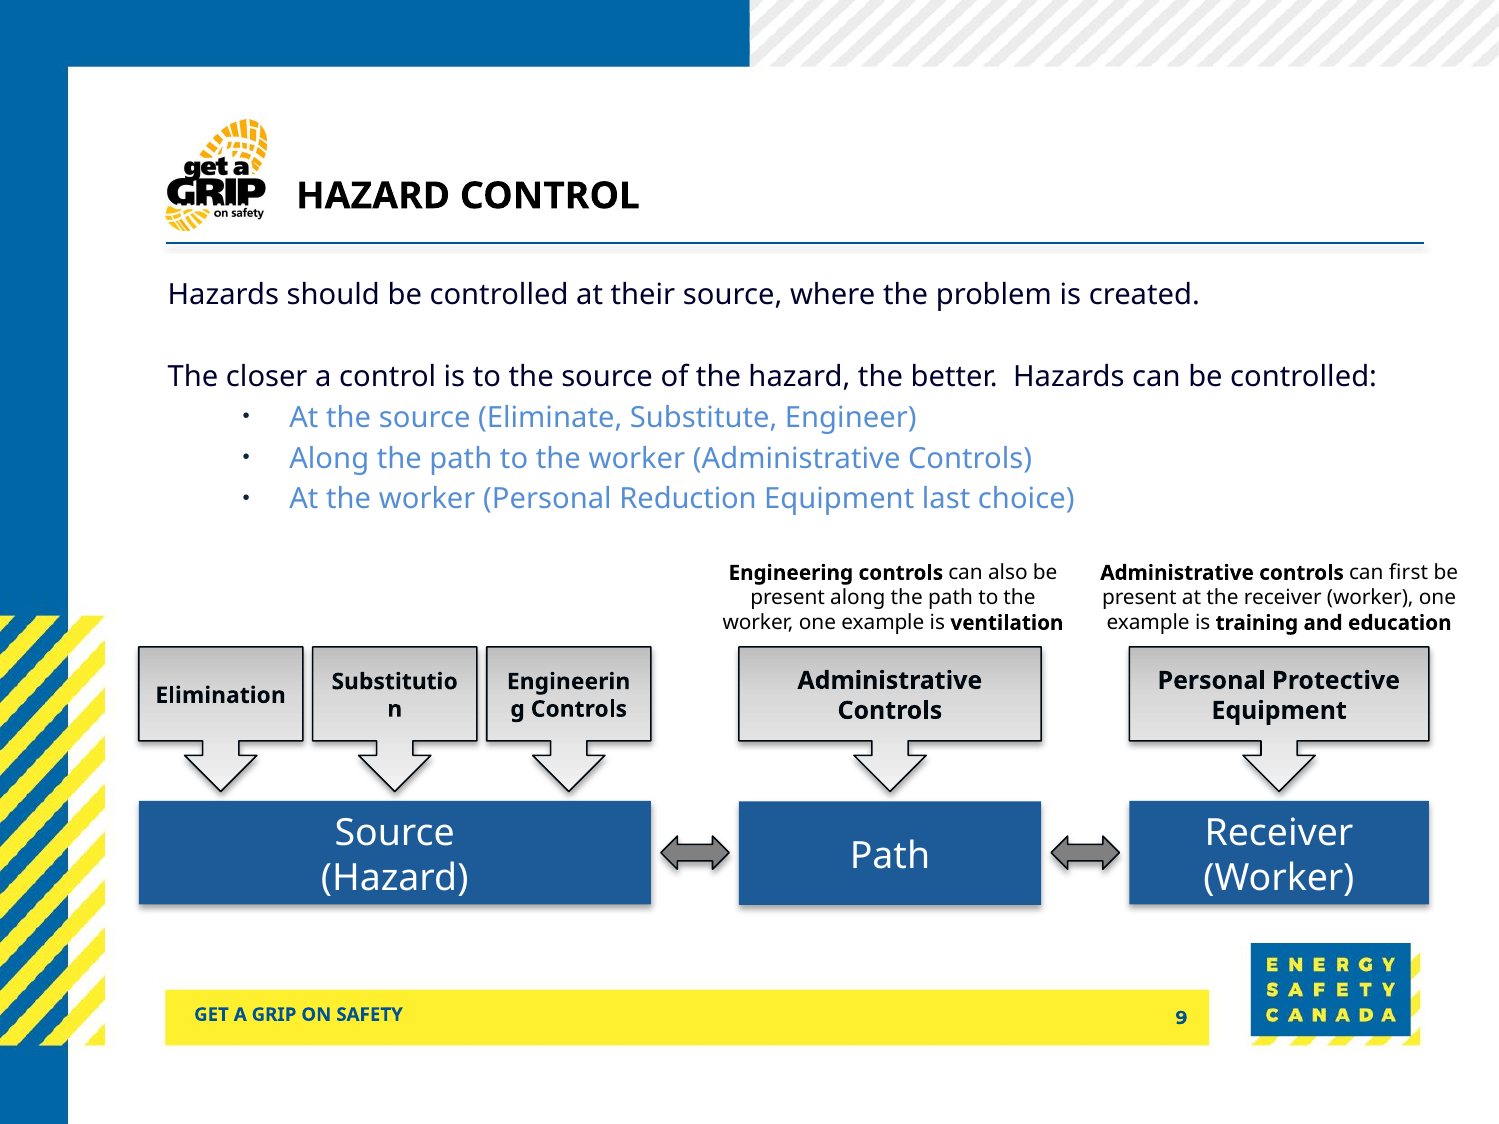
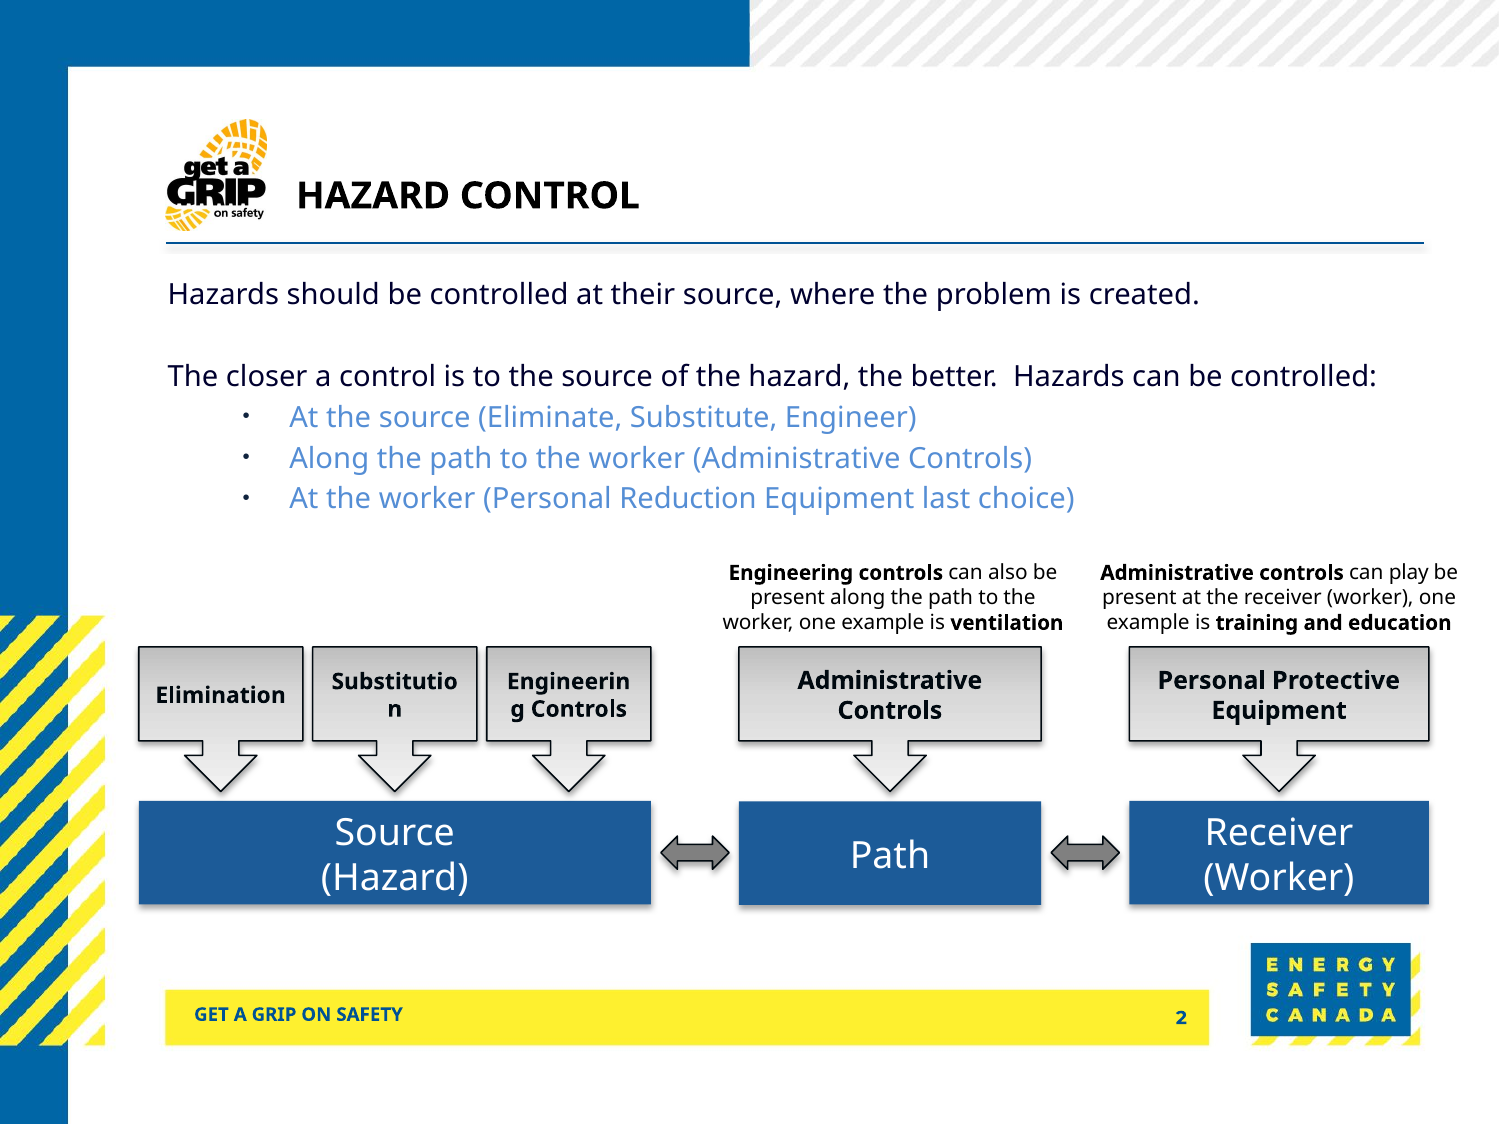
first: first -> play
9: 9 -> 2
